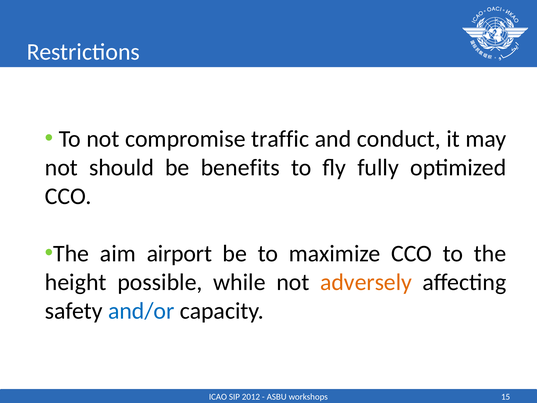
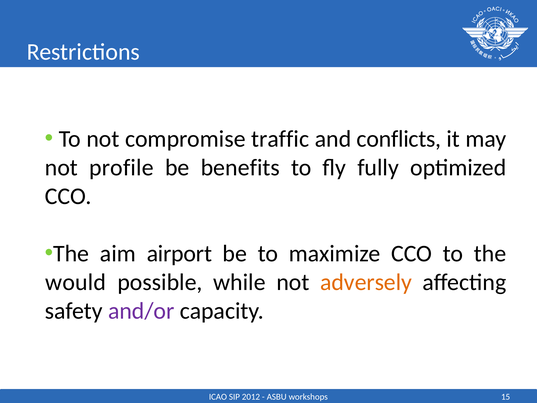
conduct: conduct -> conflicts
should: should -> profile
height: height -> would
and/or colour: blue -> purple
